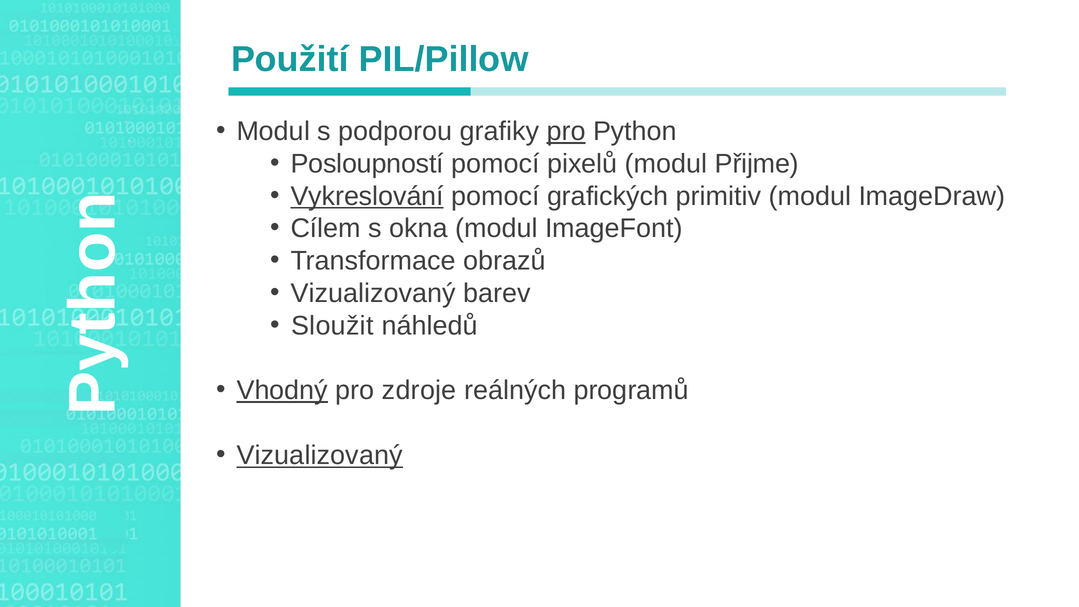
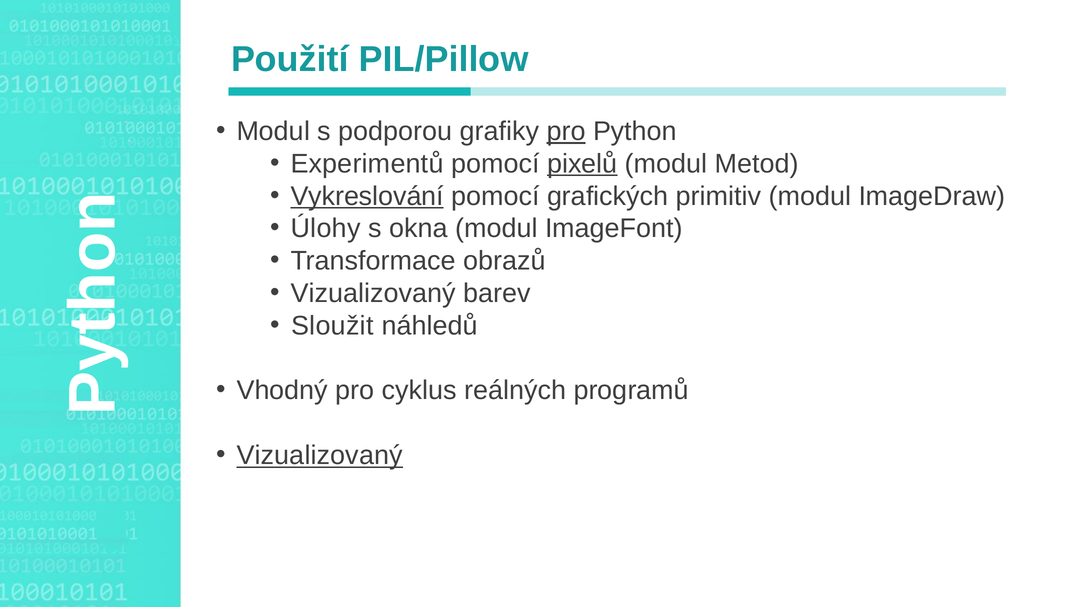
Posloupností: Posloupností -> Experimentů
pixelů underline: none -> present
Přijme: Přijme -> Metod
Cílem: Cílem -> Úlohy
Vhodný underline: present -> none
zdroje: zdroje -> cyklus
